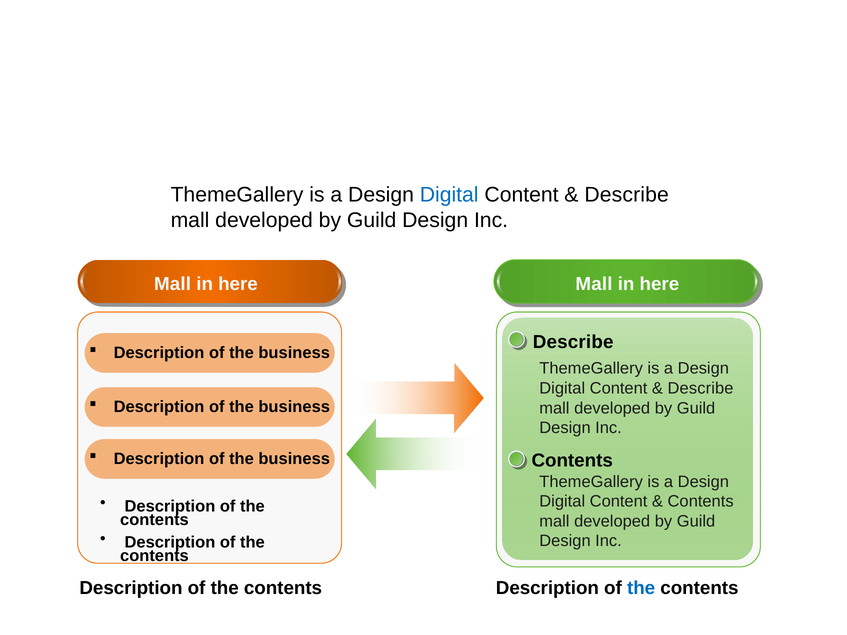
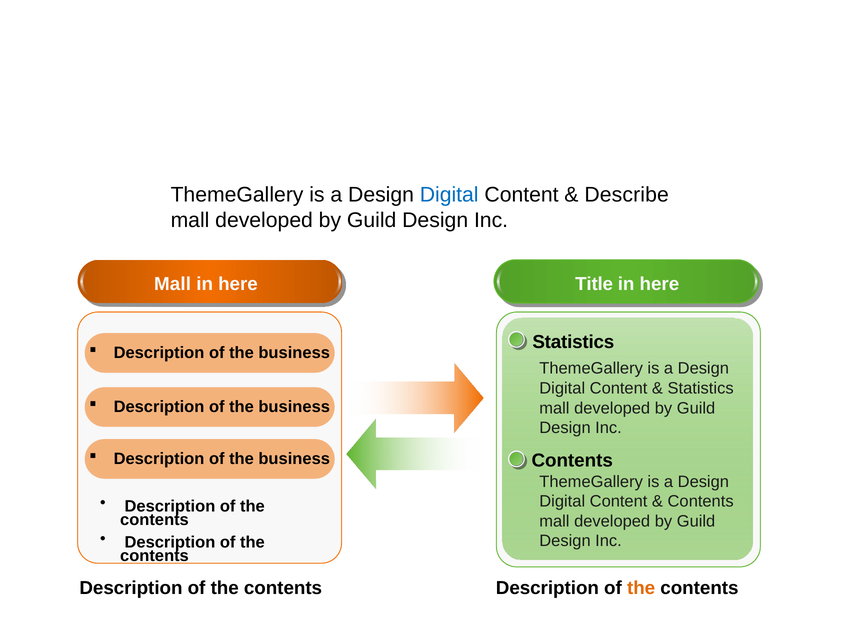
here Mall: Mall -> Title
Describe at (573, 342): Describe -> Statistics
Describe at (701, 388): Describe -> Statistics
the at (641, 588) colour: blue -> orange
